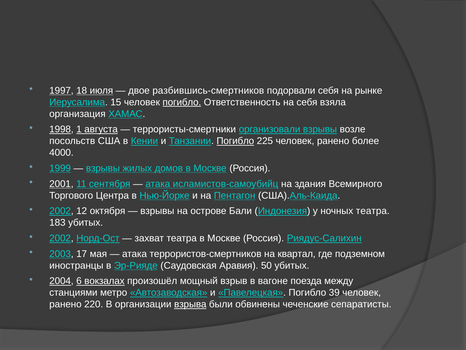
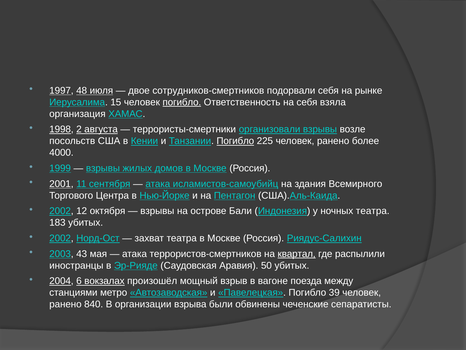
18: 18 -> 48
разбившись-смертников: разбившись-смертников -> сотрудников-смертников
1: 1 -> 2
17: 17 -> 43
квартал underline: none -> present
подземном: подземном -> распылили
220: 220 -> 840
взрыва underline: present -> none
